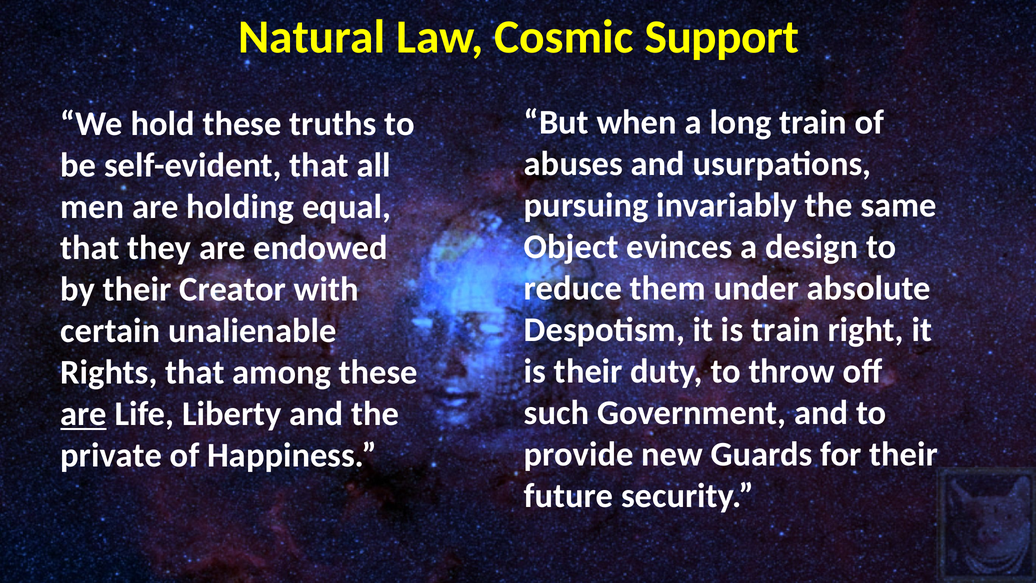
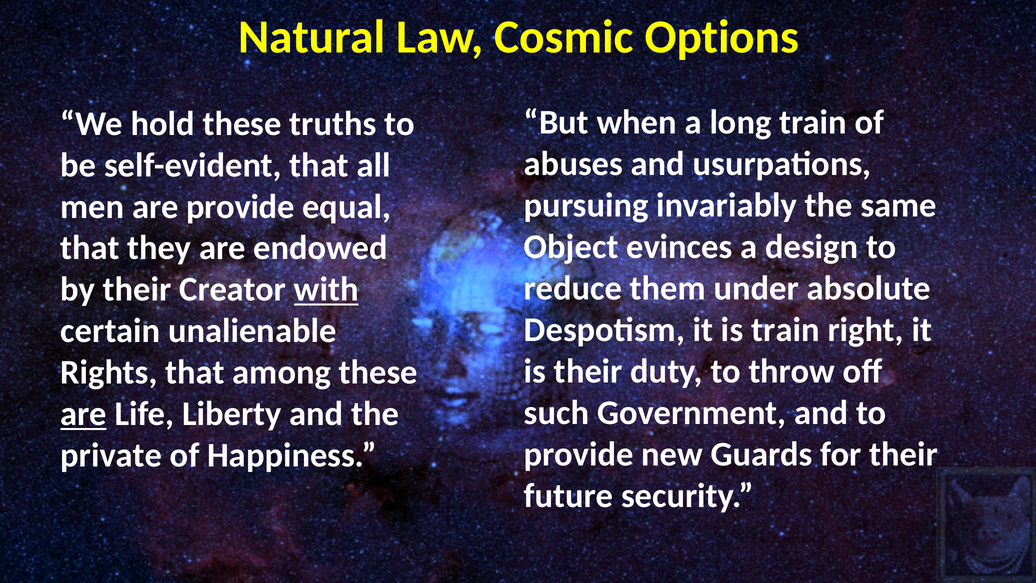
Support: Support -> Options
are holding: holding -> provide
with underline: none -> present
